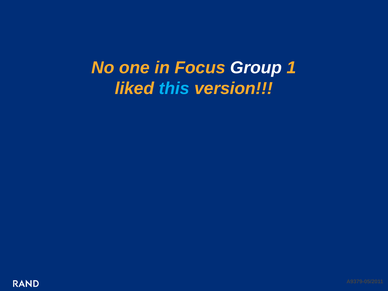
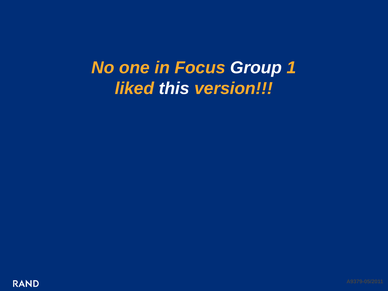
this colour: light blue -> white
